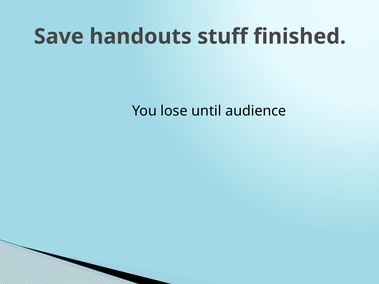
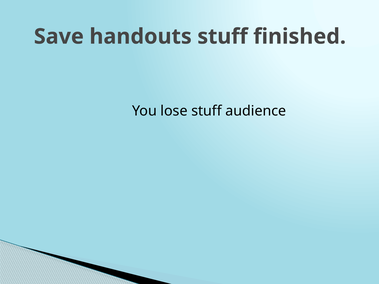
lose until: until -> stuff
